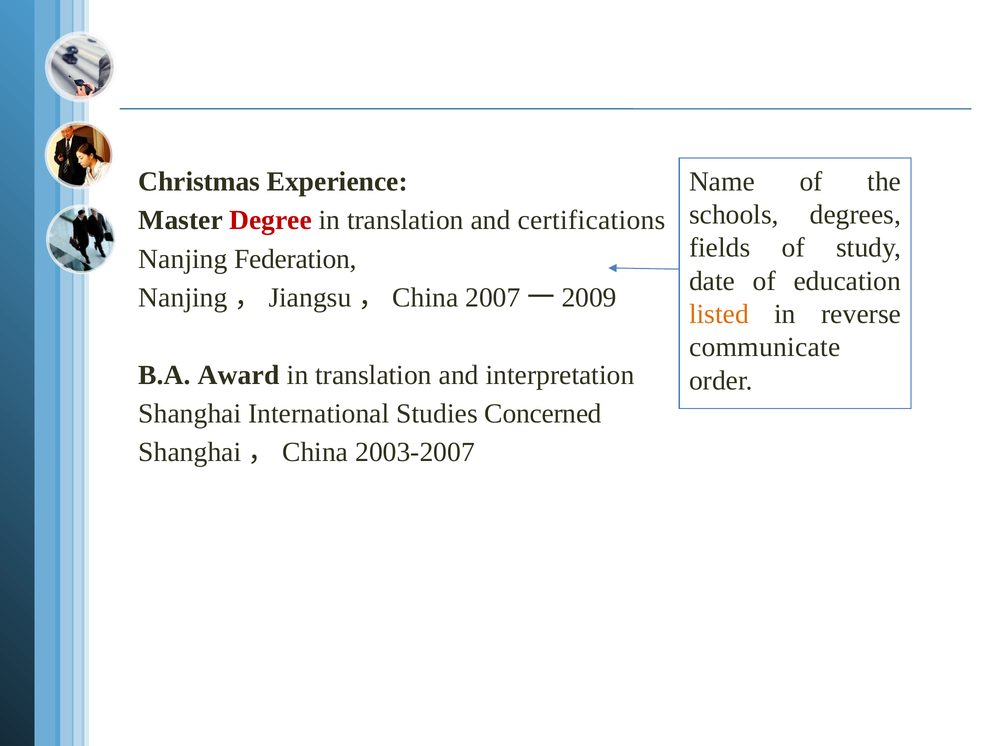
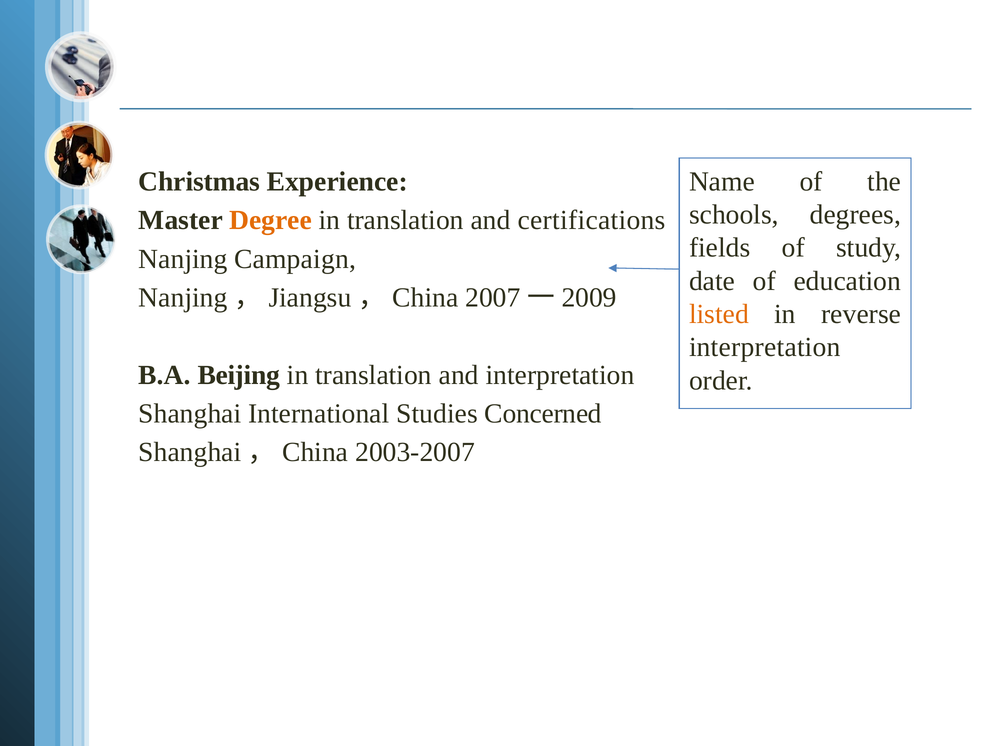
Degree colour: red -> orange
Federation: Federation -> Campaign
communicate at (765, 347): communicate -> interpretation
Award: Award -> Beijing
